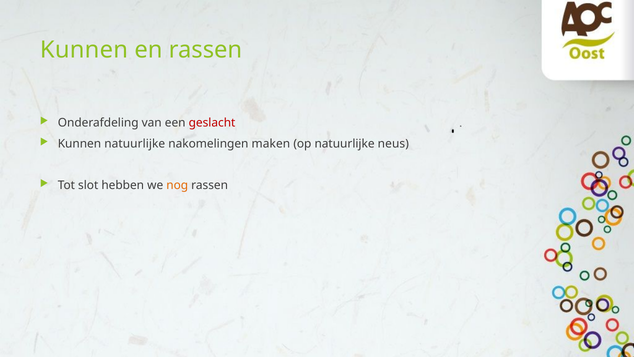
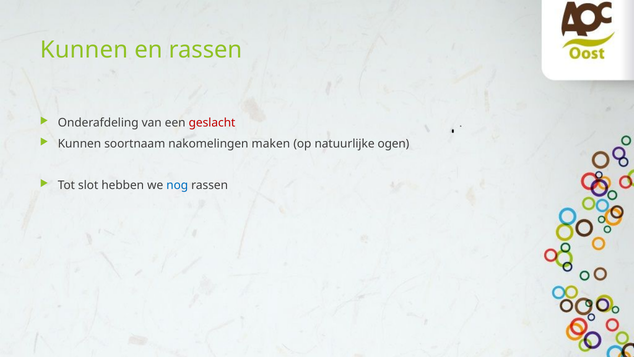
Kunnen natuurlijke: natuurlijke -> soortnaam
neus: neus -> ogen
nog colour: orange -> blue
